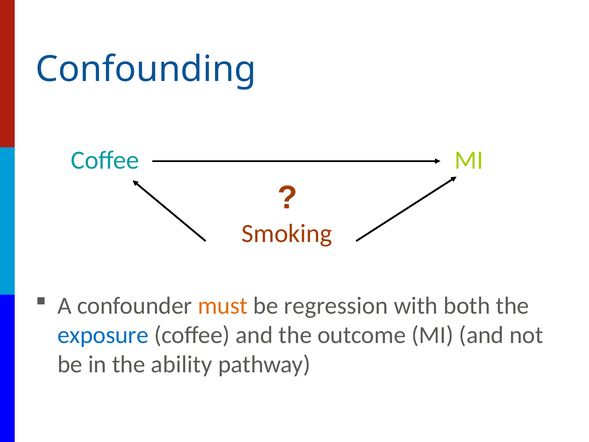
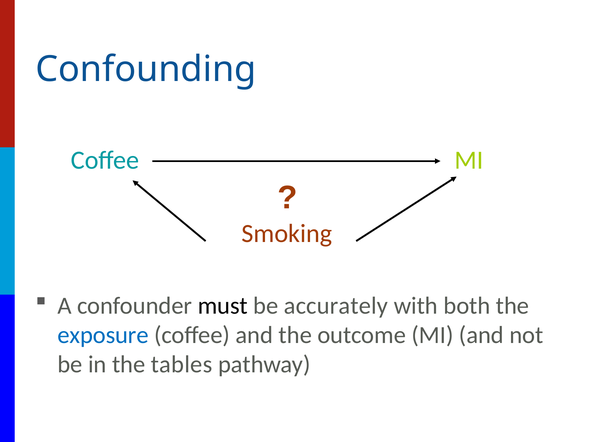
must colour: orange -> black
regression: regression -> accurately
ability: ability -> tables
